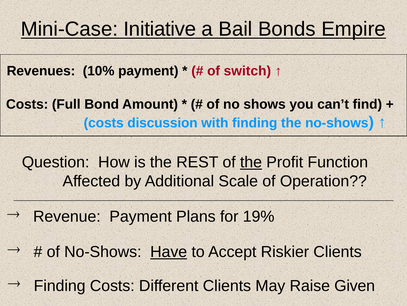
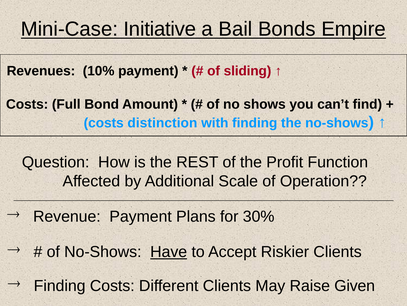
switch: switch -> sliding
discussion: discussion -> distinction
the at (251, 162) underline: present -> none
19%: 19% -> 30%
